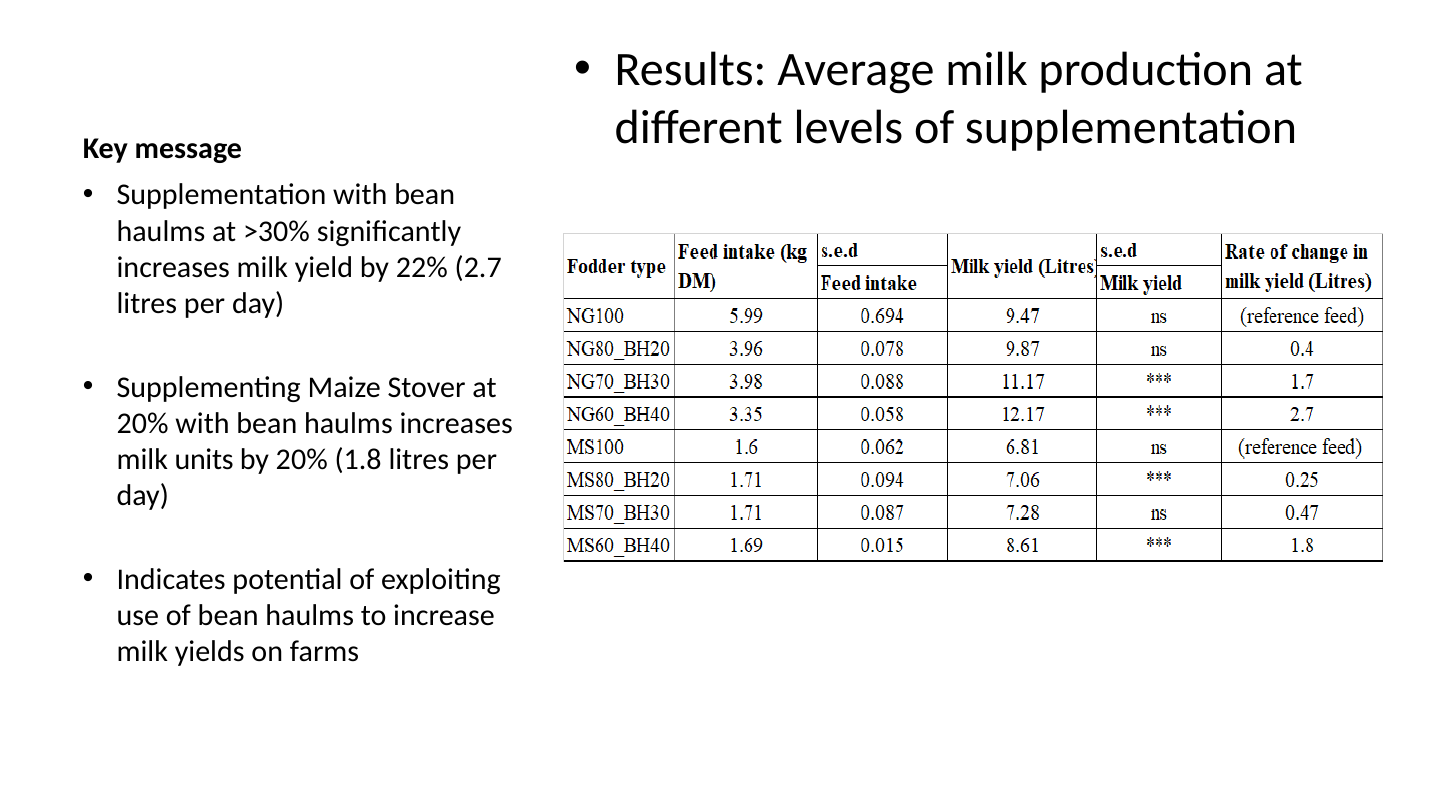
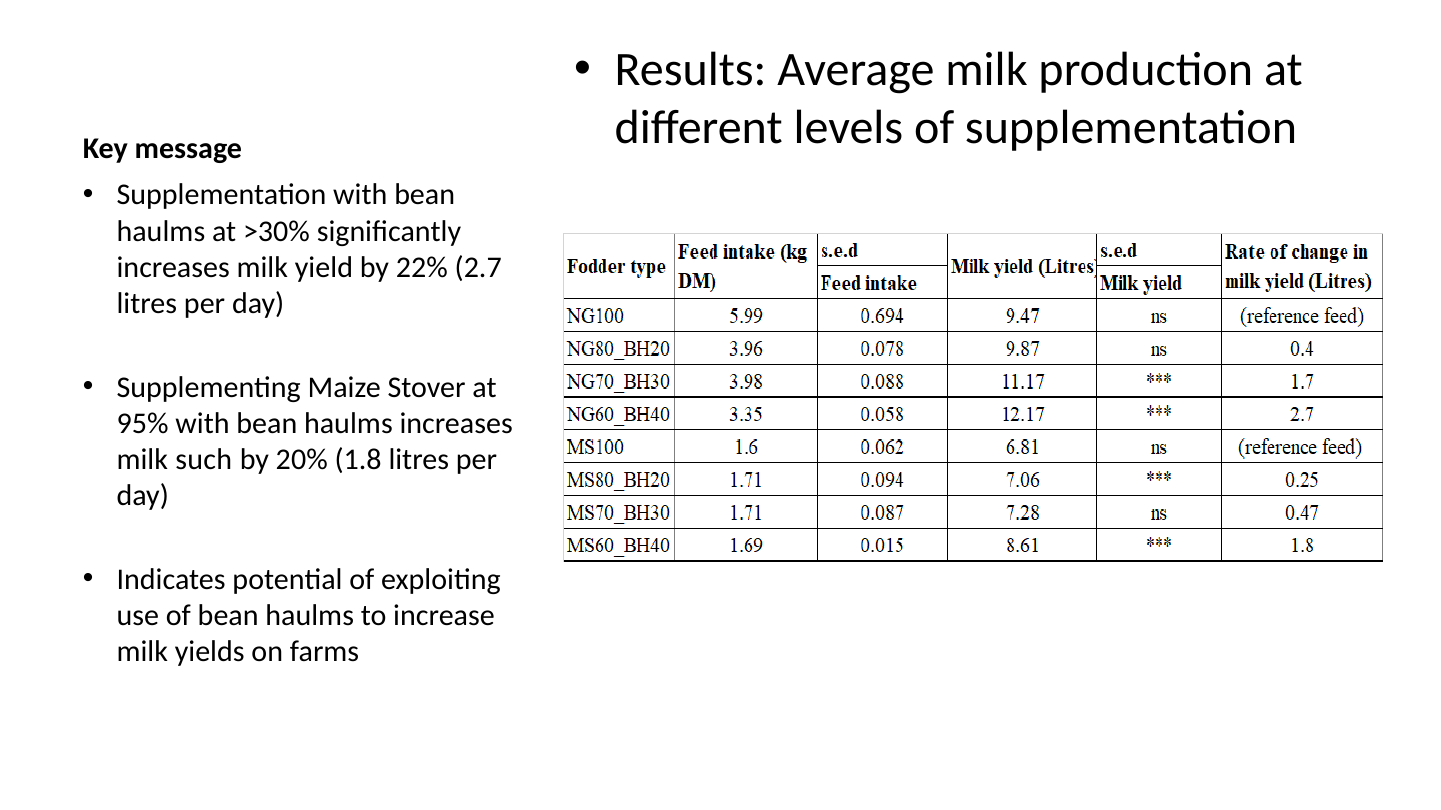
20% at (143, 424): 20% -> 95%
units: units -> such
